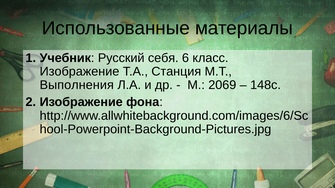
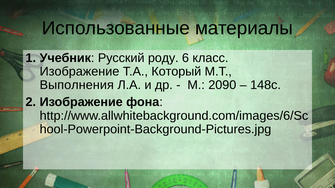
себя: себя -> роду
Станция: Станция -> Который
2069: 2069 -> 2090
